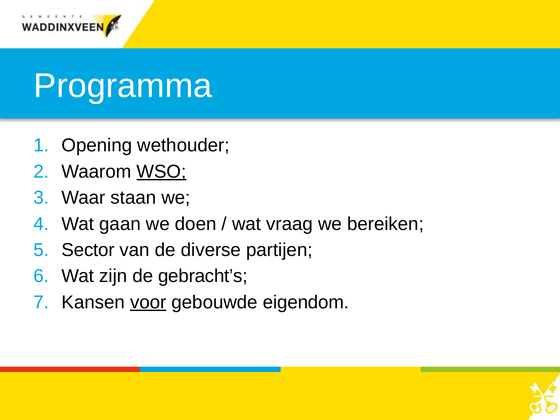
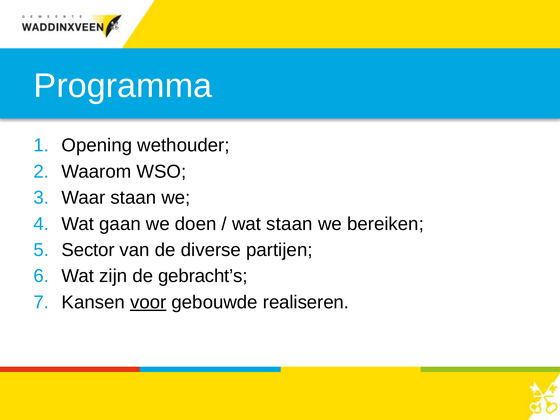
WSO underline: present -> none
wat vraag: vraag -> staan
eigendom: eigendom -> realiseren
